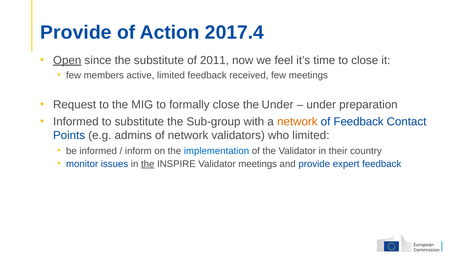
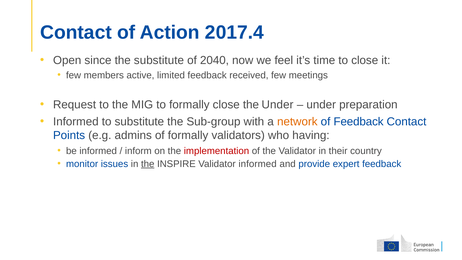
Provide at (76, 33): Provide -> Contact
Open underline: present -> none
2011: 2011 -> 2040
of network: network -> formally
who limited: limited -> having
implementation colour: blue -> red
Validator meetings: meetings -> informed
